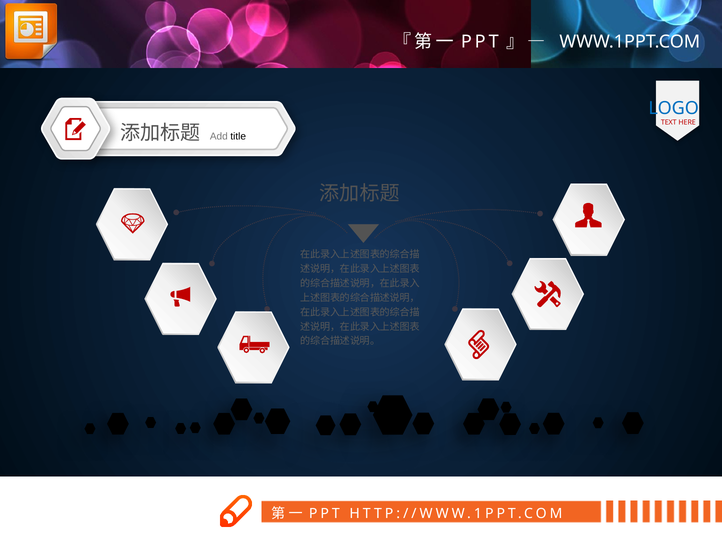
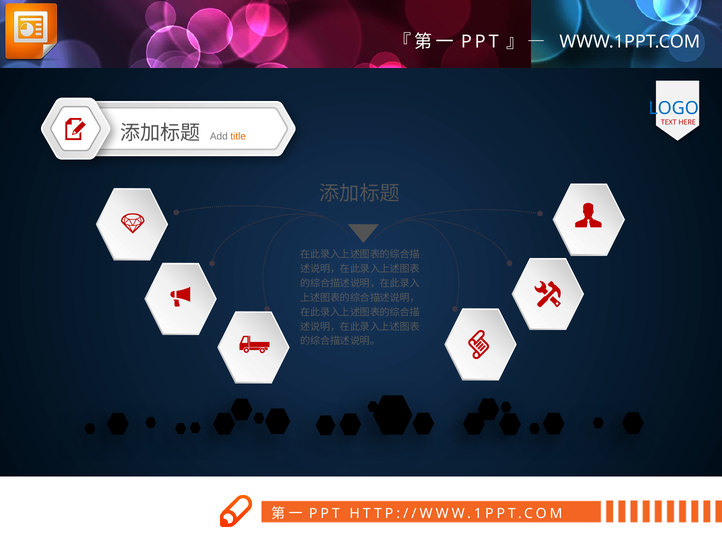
title colour: black -> orange
